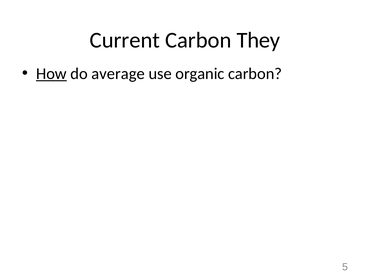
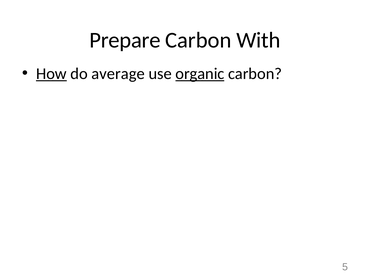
Current: Current -> Prepare
They: They -> With
organic underline: none -> present
